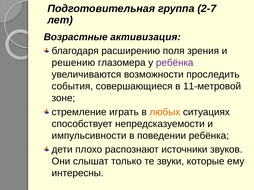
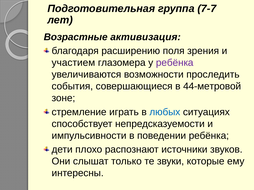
2-7: 2-7 -> 7-7
решению: решению -> участием
11-метровой: 11-метровой -> 44-метровой
любых colour: orange -> blue
